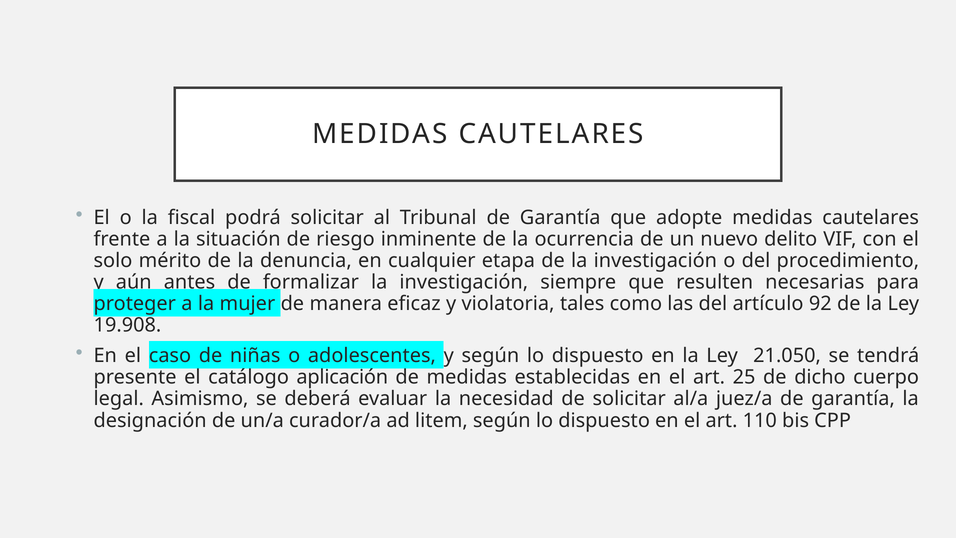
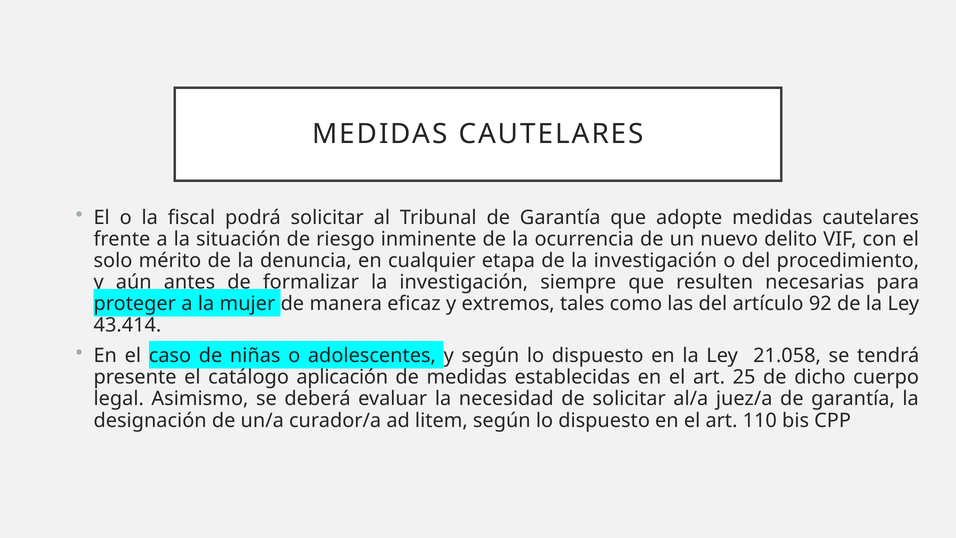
violatoria: violatoria -> extremos
19.908: 19.908 -> 43.414
21.050: 21.050 -> 21.058
